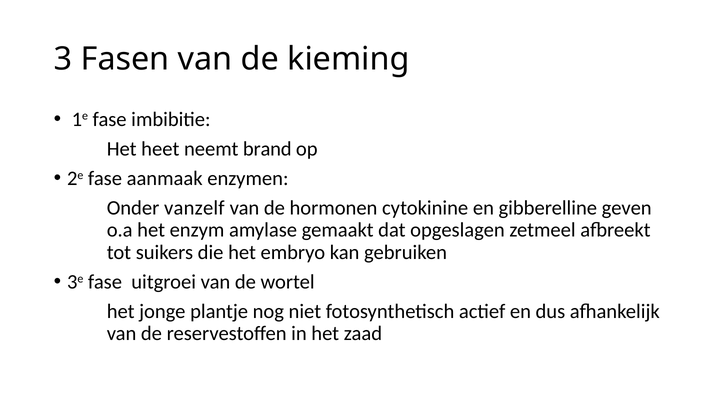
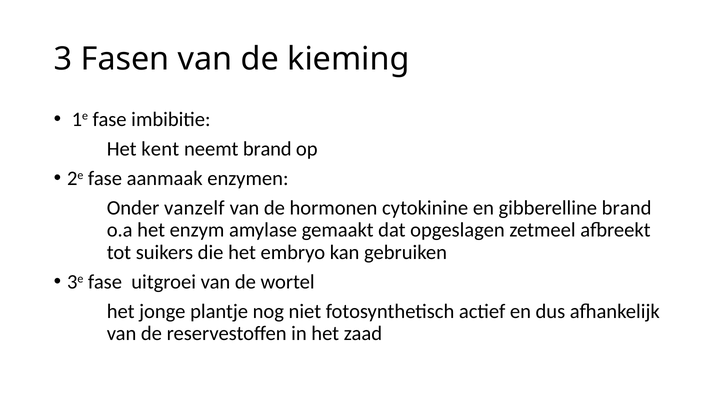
heet: heet -> kent
gibberelline geven: geven -> brand
